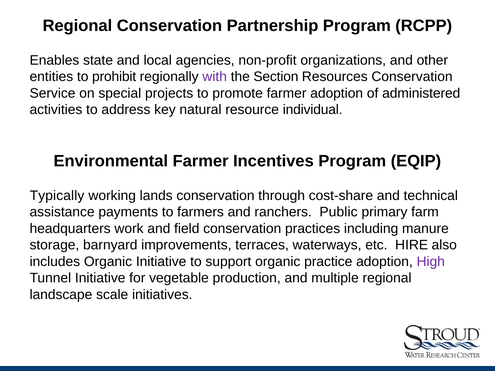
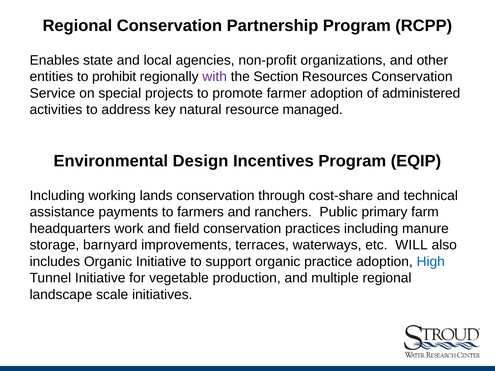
individual: individual -> managed
Environmental Farmer: Farmer -> Design
Typically at (57, 196): Typically -> Including
HIRE: HIRE -> WILL
High colour: purple -> blue
